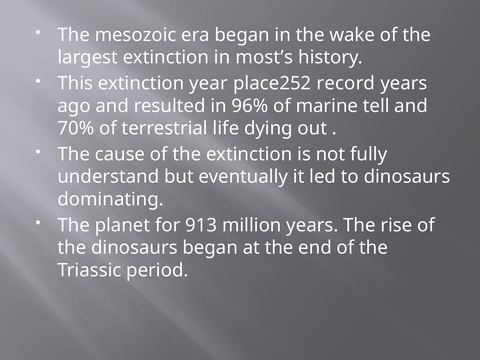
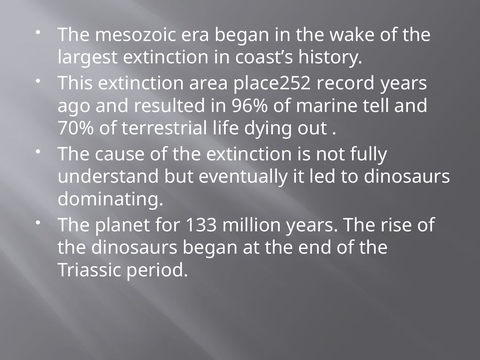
most’s: most’s -> coast’s
year: year -> area
913: 913 -> 133
